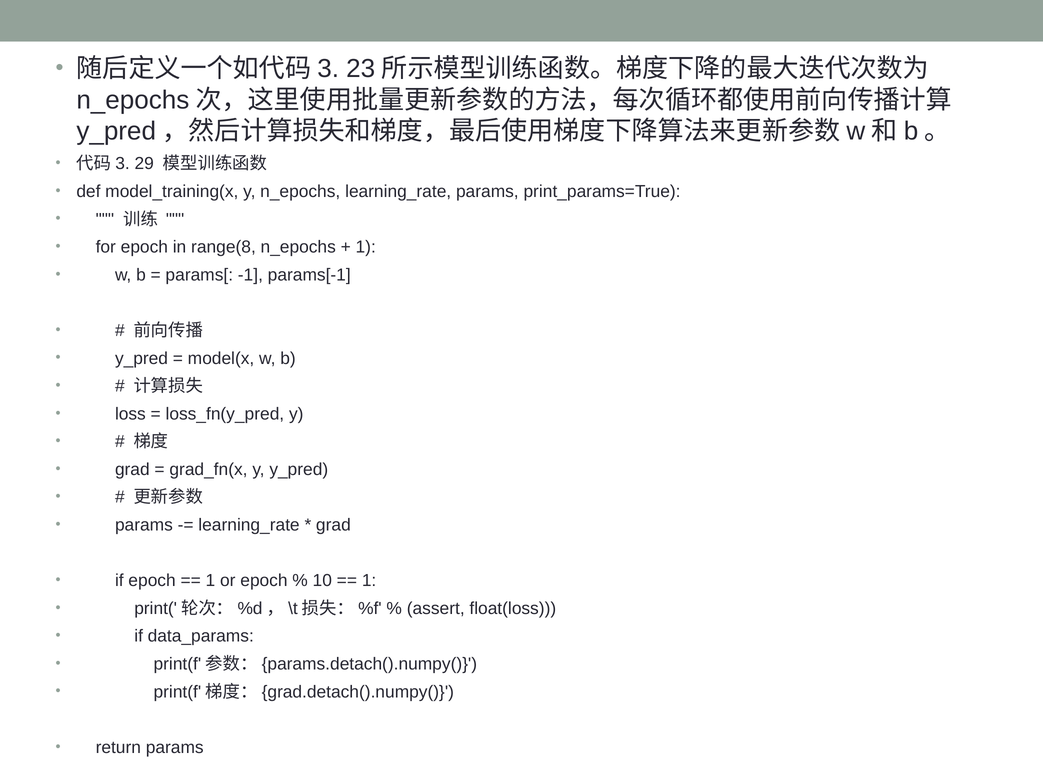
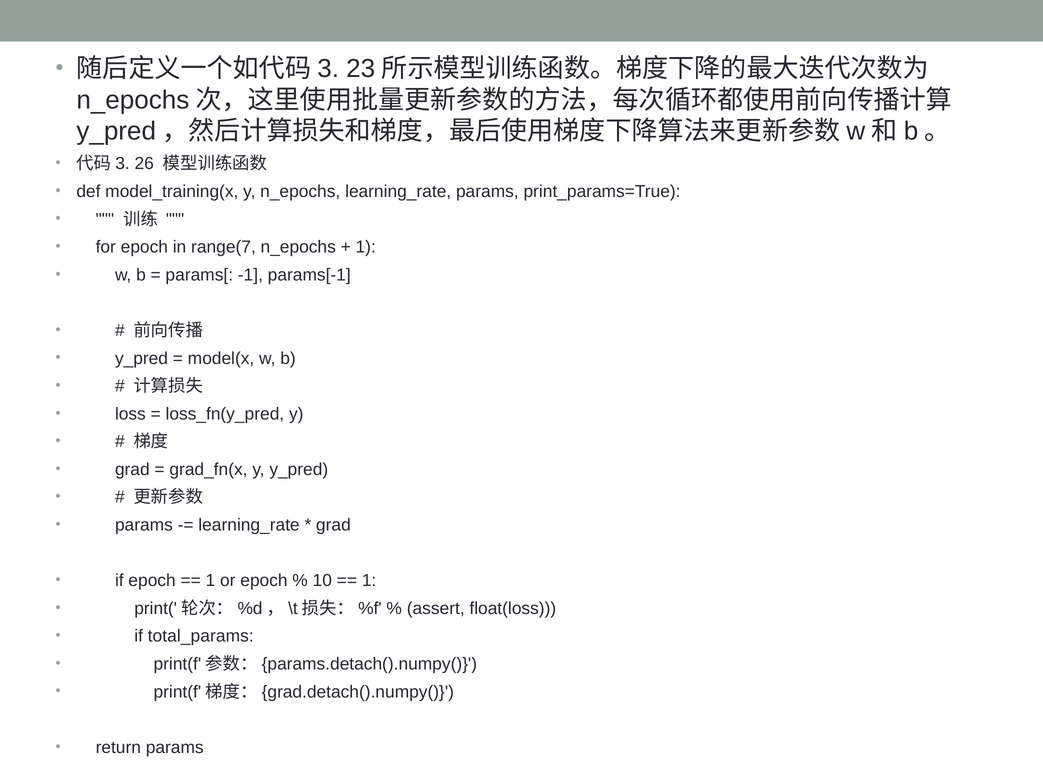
29: 29 -> 26
range(8: range(8 -> range(7
data_params: data_params -> total_params
